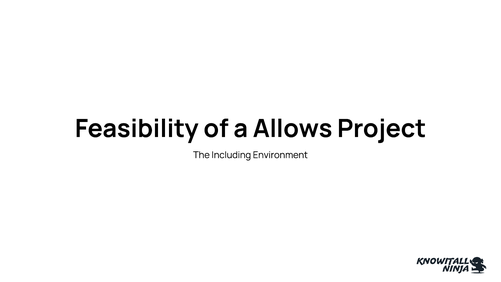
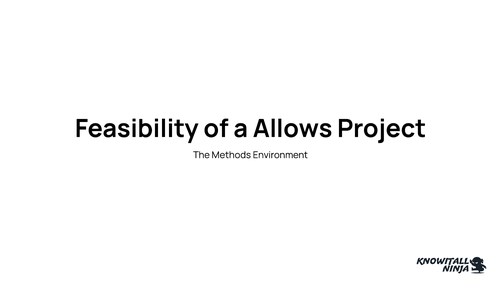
Including: Including -> Methods
